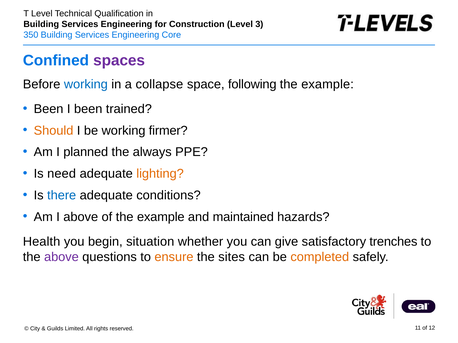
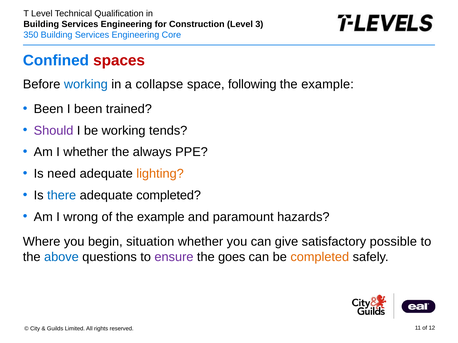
spaces colour: purple -> red
Should colour: orange -> purple
firmer: firmer -> tends
I planned: planned -> whether
adequate conditions: conditions -> completed
I above: above -> wrong
maintained: maintained -> paramount
Health: Health -> Where
trenches: trenches -> possible
above at (61, 257) colour: purple -> blue
ensure colour: orange -> purple
sites: sites -> goes
